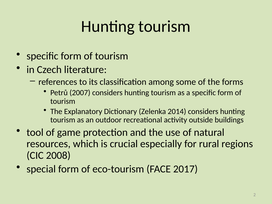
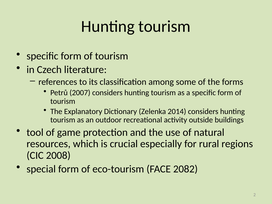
2017: 2017 -> 2082
